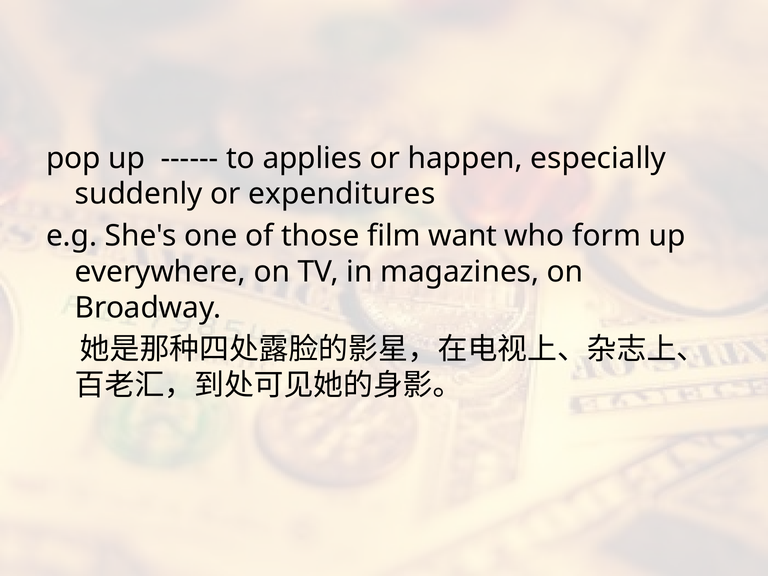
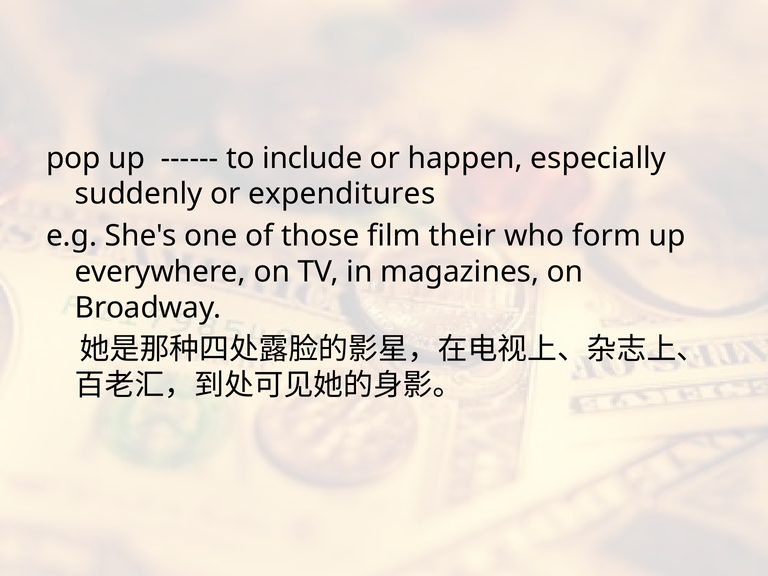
applies: applies -> include
want: want -> their
